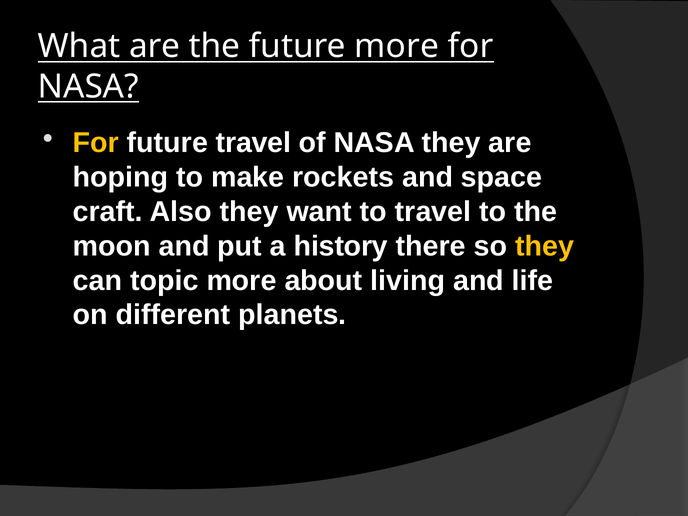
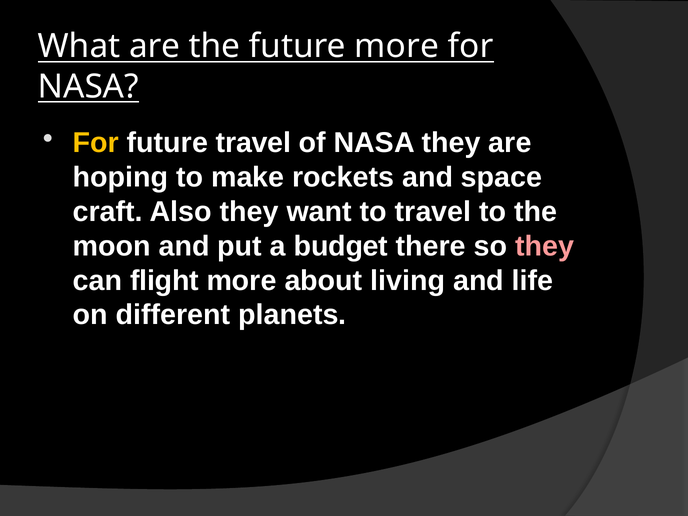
history: history -> budget
they at (545, 246) colour: yellow -> pink
topic: topic -> flight
